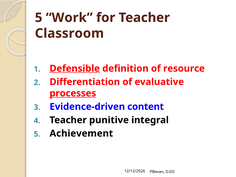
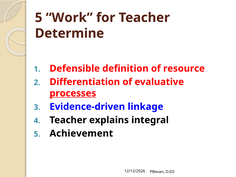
Classroom: Classroom -> Determine
Defensible underline: present -> none
content: content -> linkage
punitive: punitive -> explains
